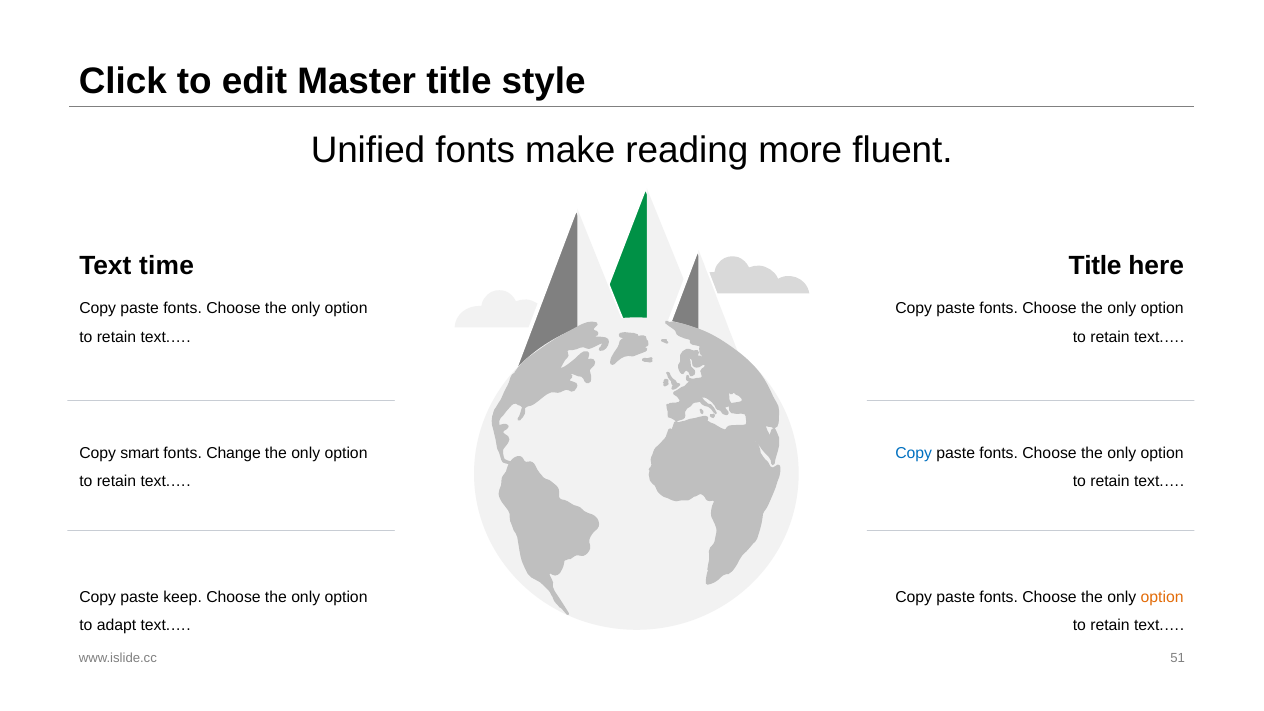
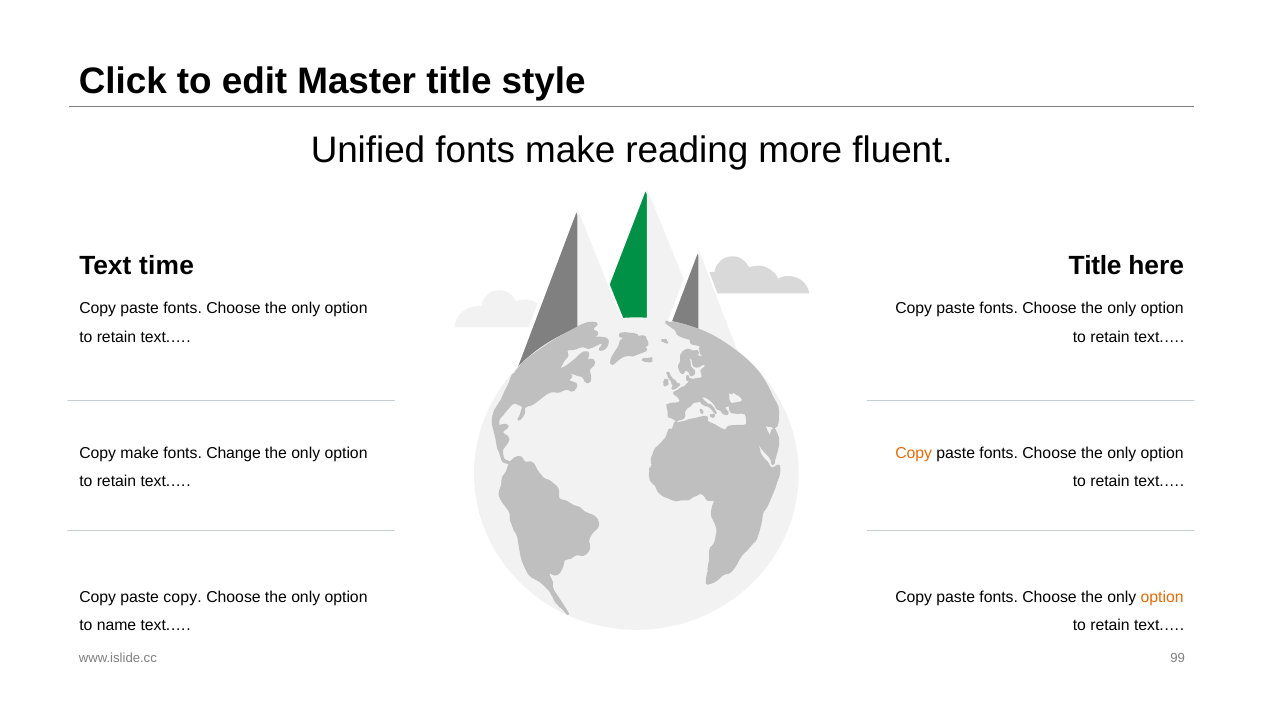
Copy smart: smart -> make
Copy at (914, 453) colour: blue -> orange
paste keep: keep -> copy
adapt: adapt -> name
51: 51 -> 99
